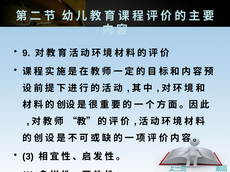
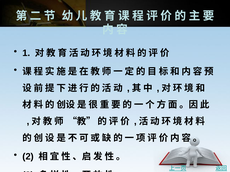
9: 9 -> 1
3 at (28, 157): 3 -> 2
